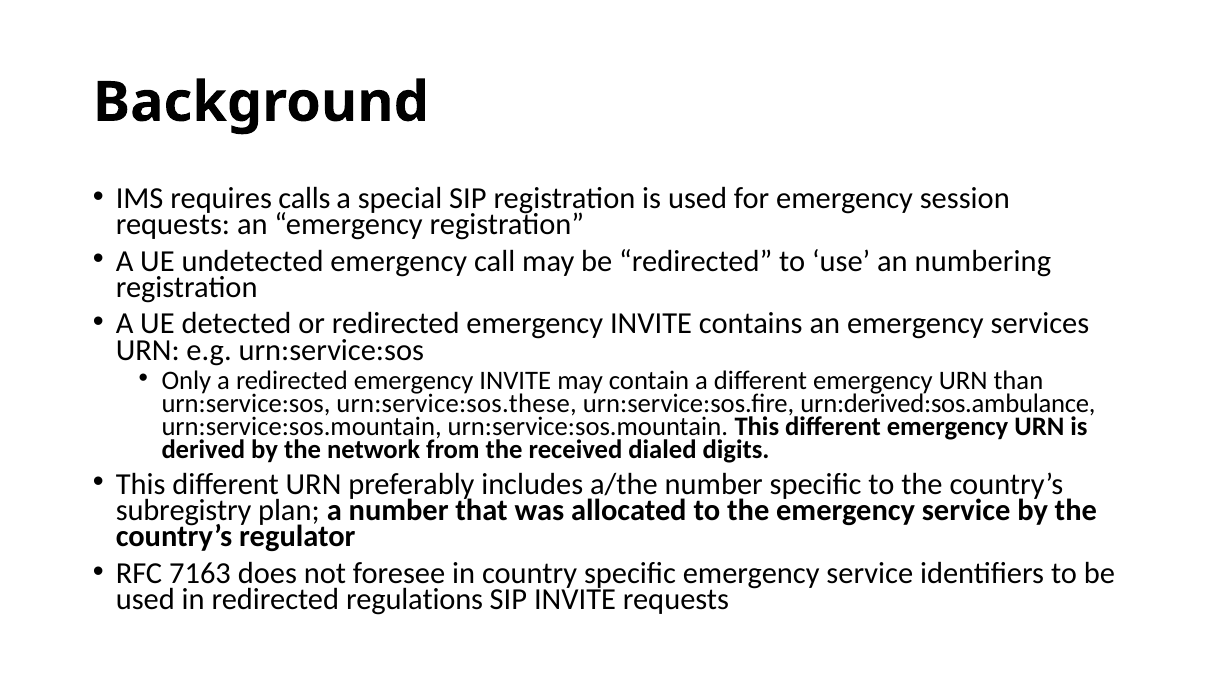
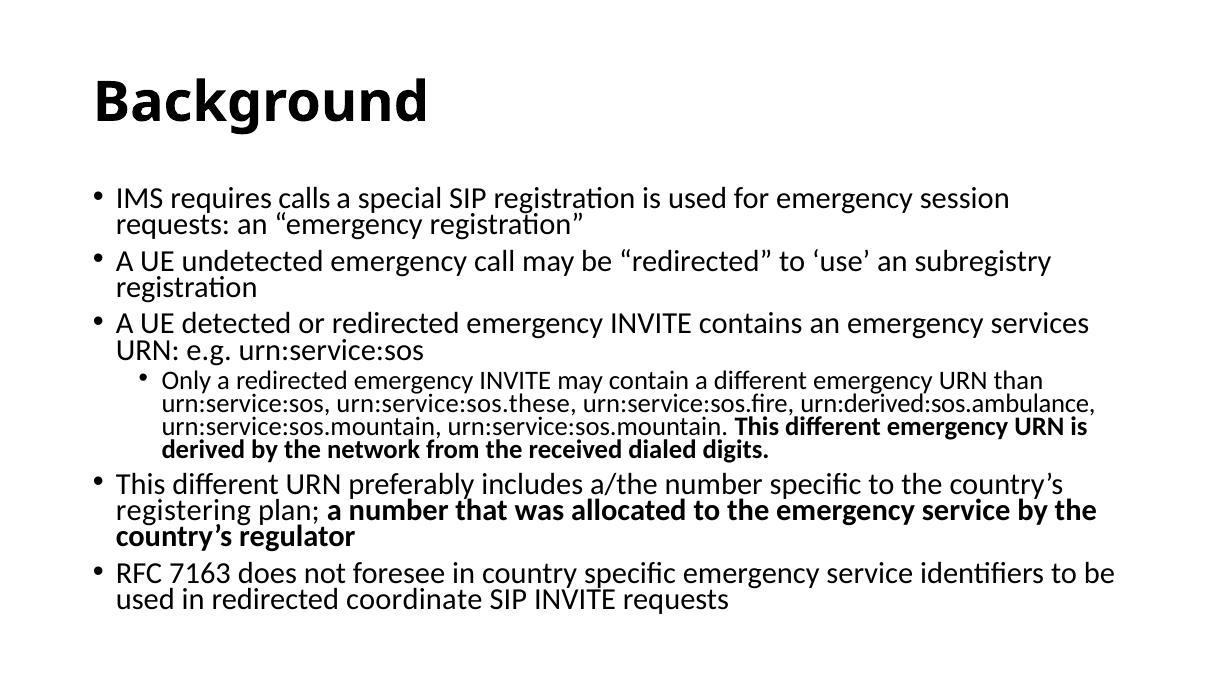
numbering: numbering -> subregistry
subregistry: subregistry -> registering
regulations: regulations -> coordinate
